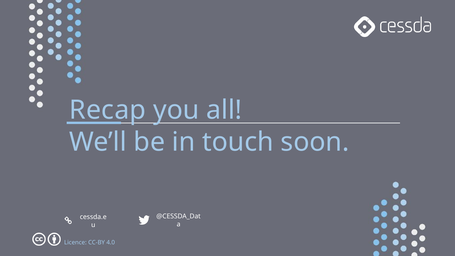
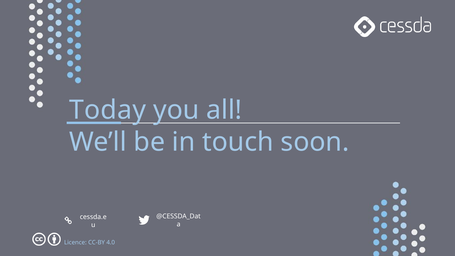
Recap: Recap -> Today
